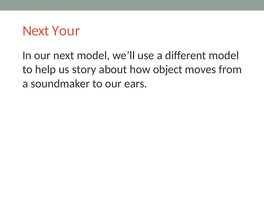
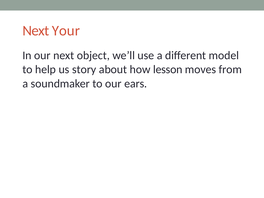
next model: model -> object
object: object -> lesson
